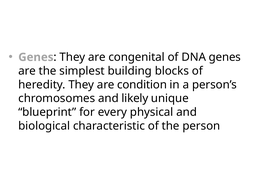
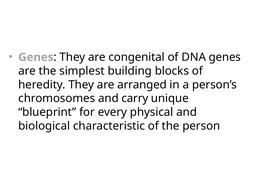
condition: condition -> arranged
likely: likely -> carry
